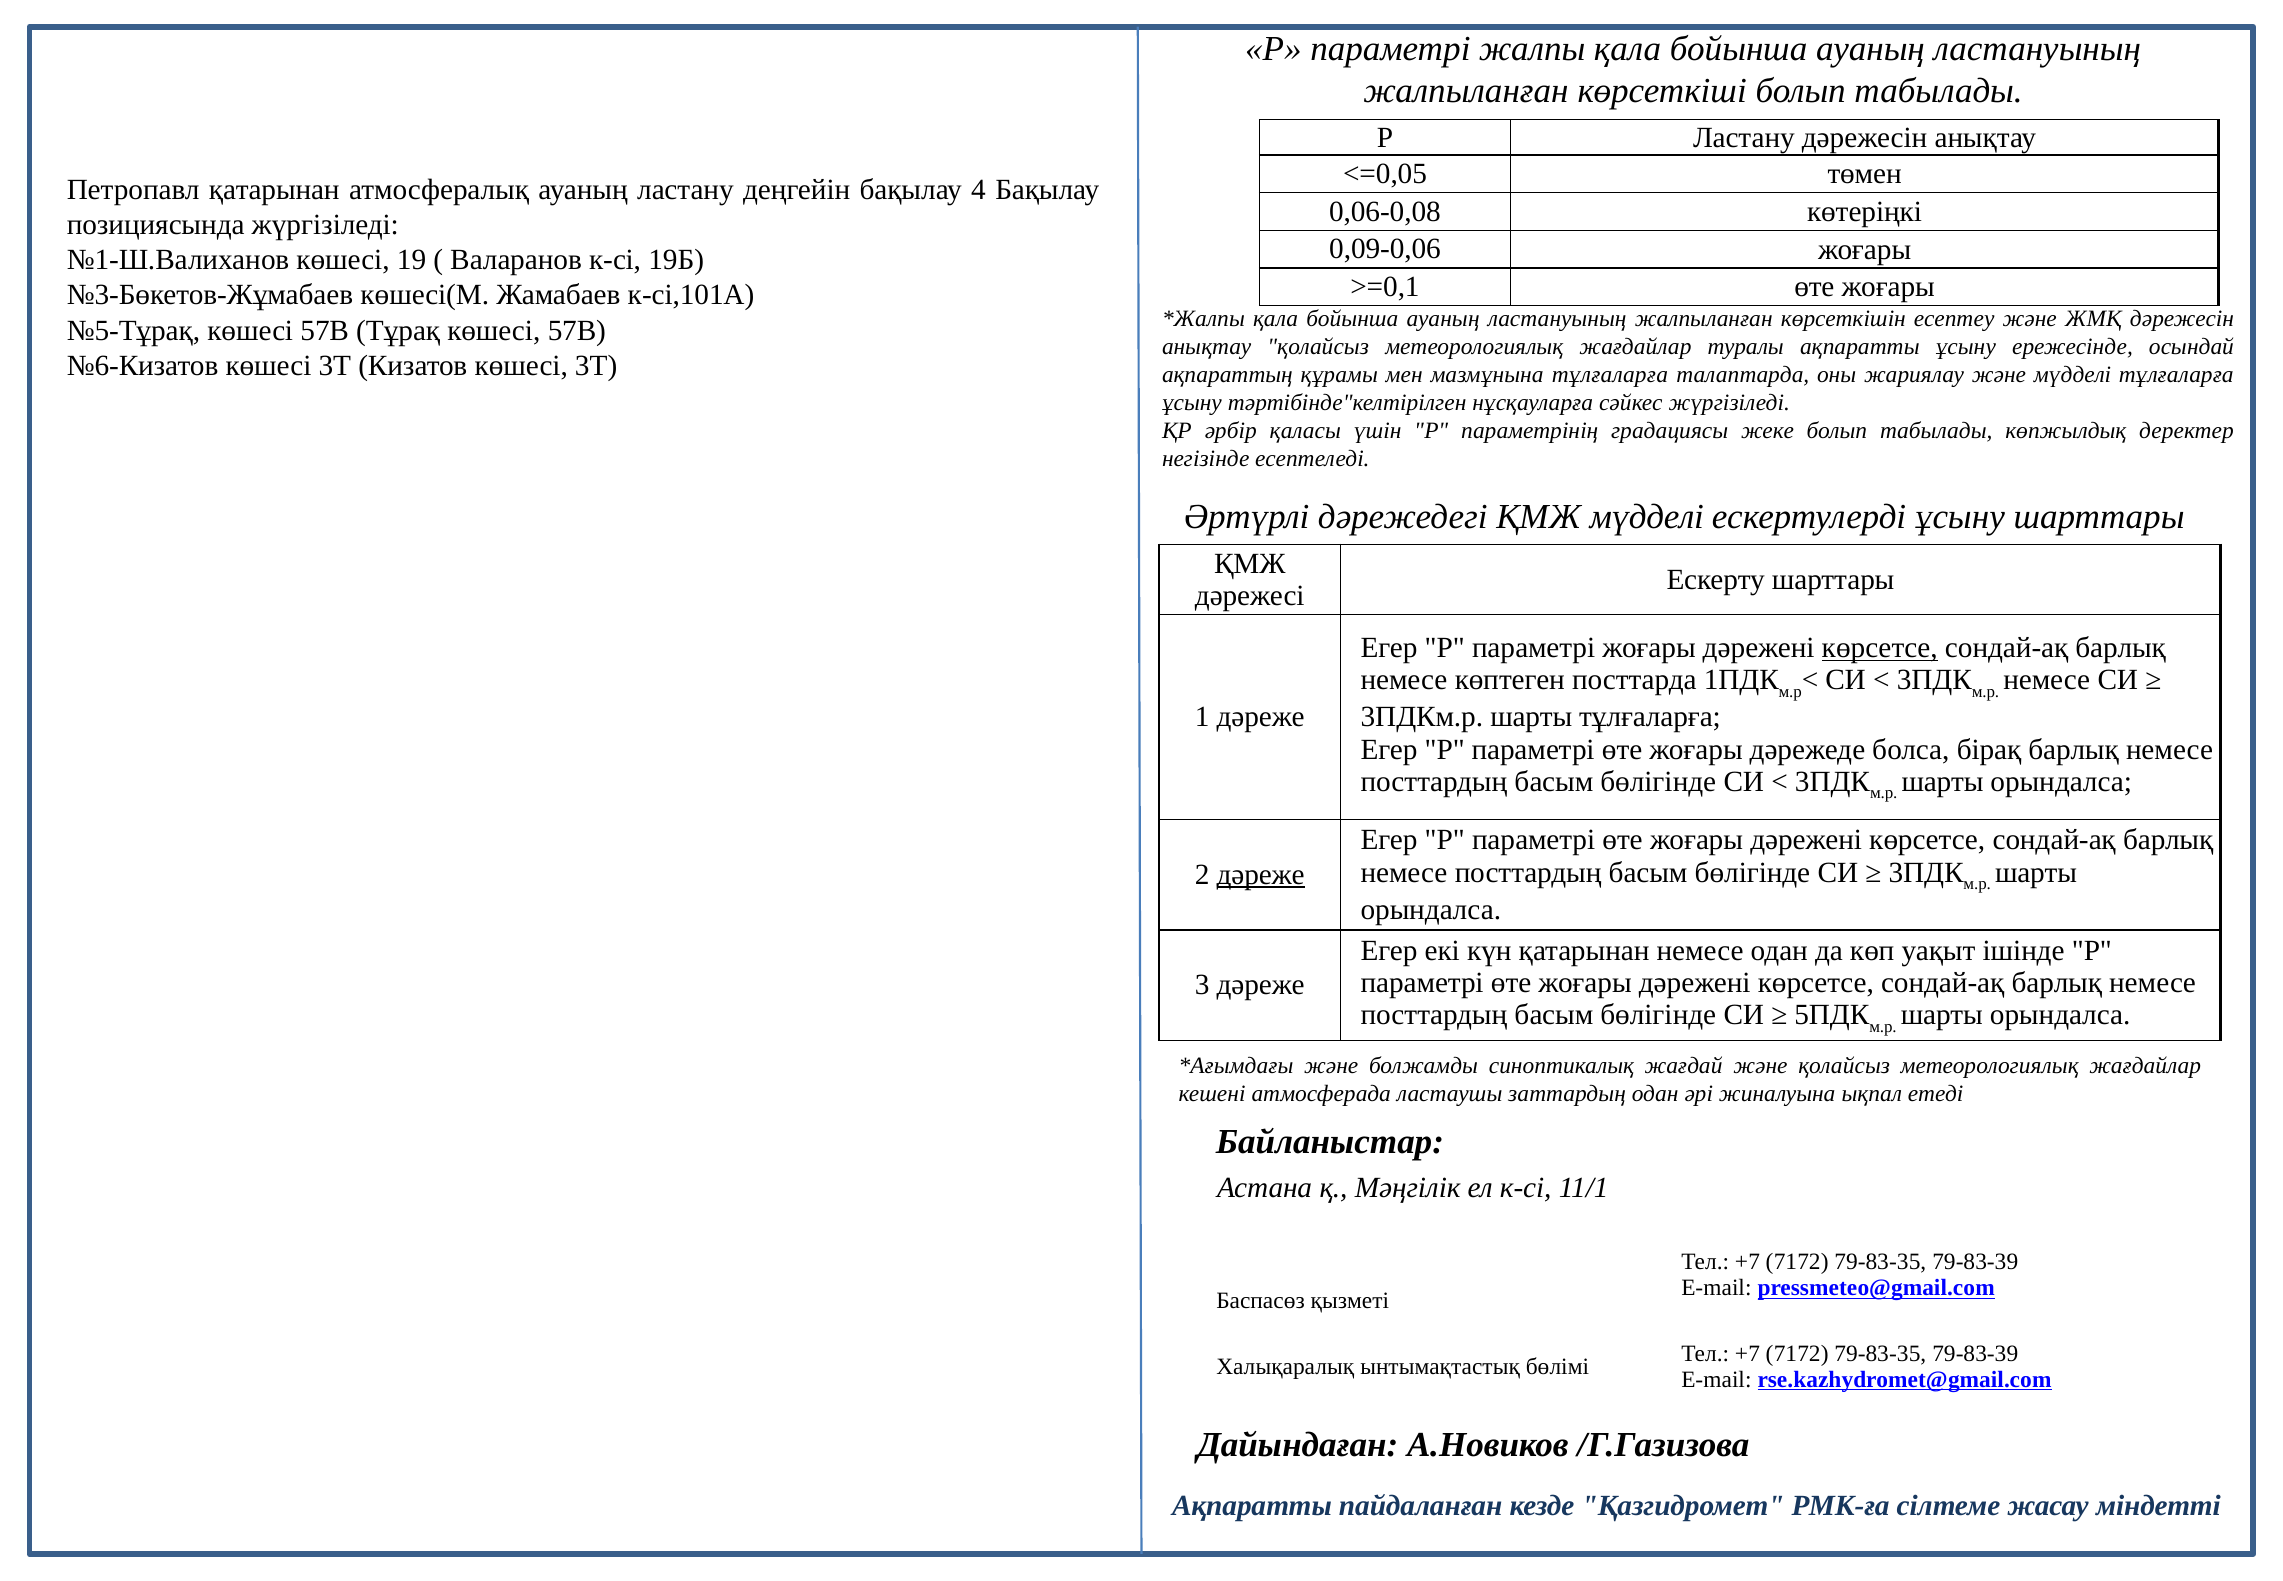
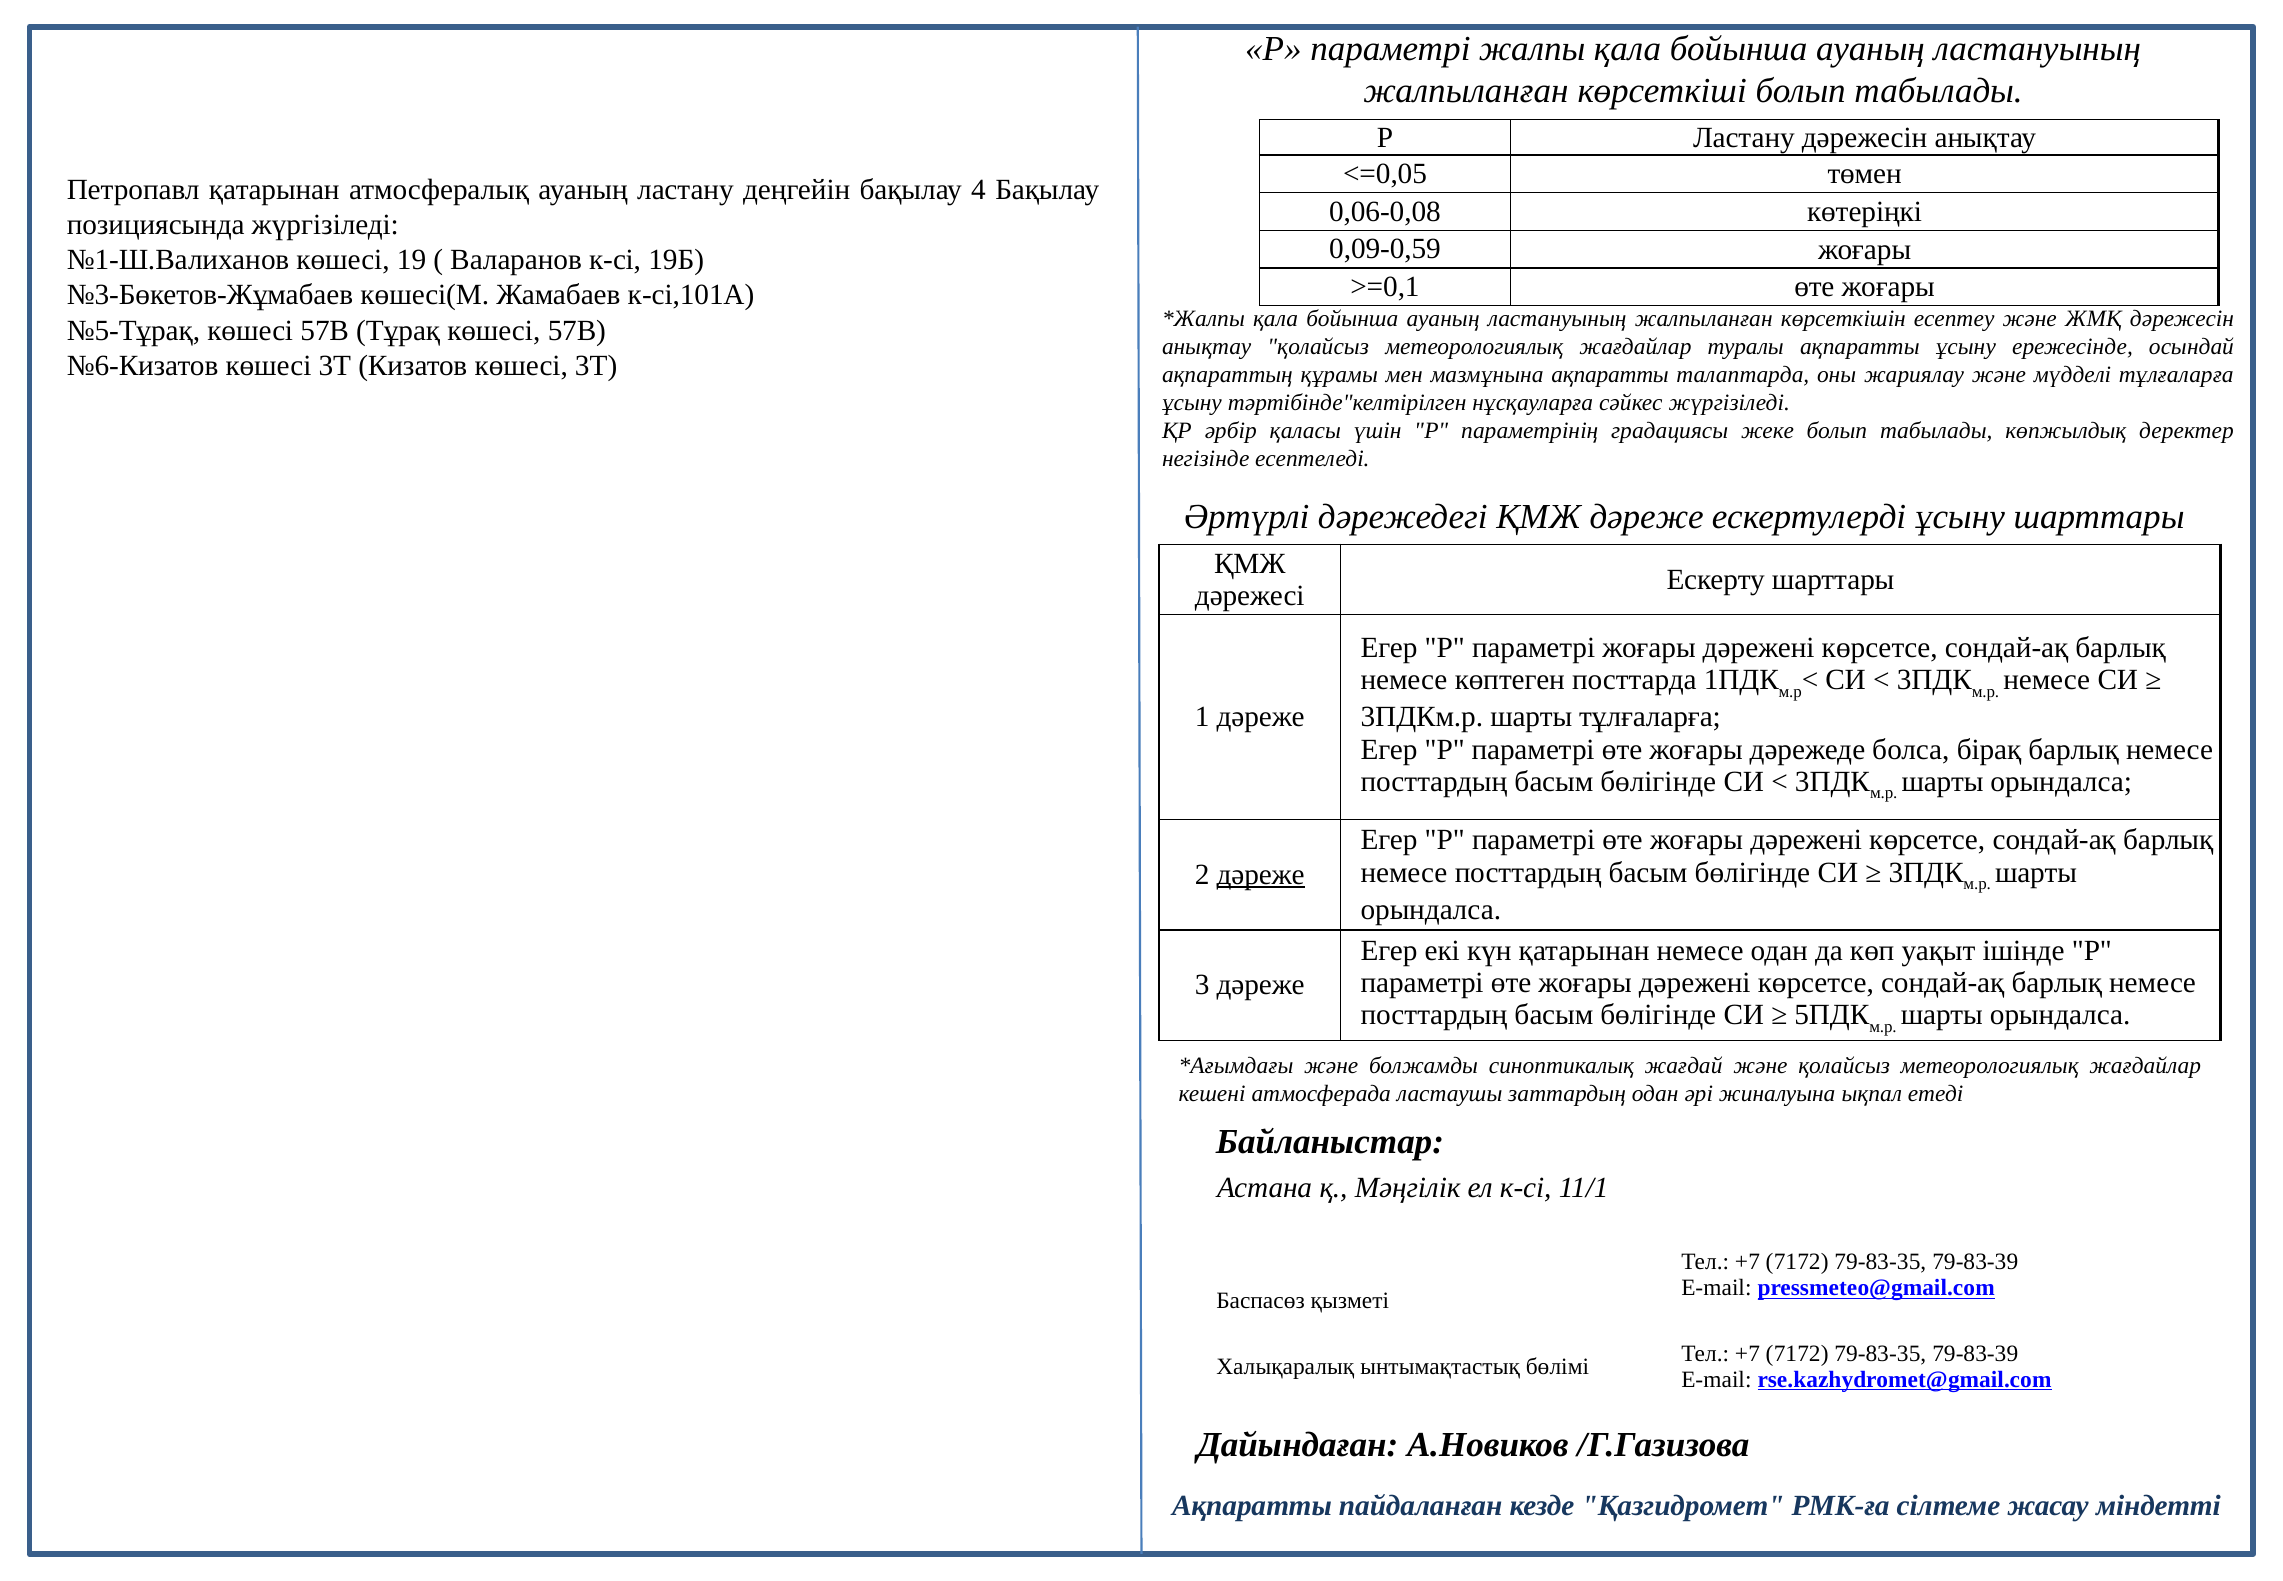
0,09-0,06: 0,09-0,06 -> 0,09-0,59
мазмұнына тұлғаларға: тұлғаларға -> ақпаратты
ҚМЖ мүдделі: мүдделі -> дәреже
көрсетсе at (1880, 648) underline: present -> none
